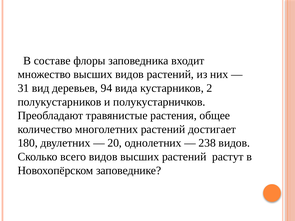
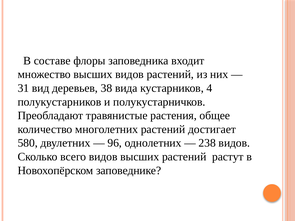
94: 94 -> 38
2: 2 -> 4
180: 180 -> 580
20: 20 -> 96
